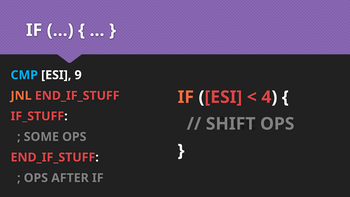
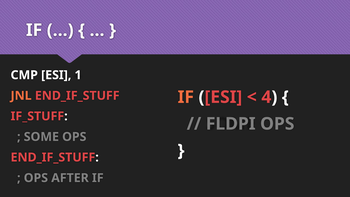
CMP colour: light blue -> white
9: 9 -> 1
SHIFT: SHIFT -> FLDPI
